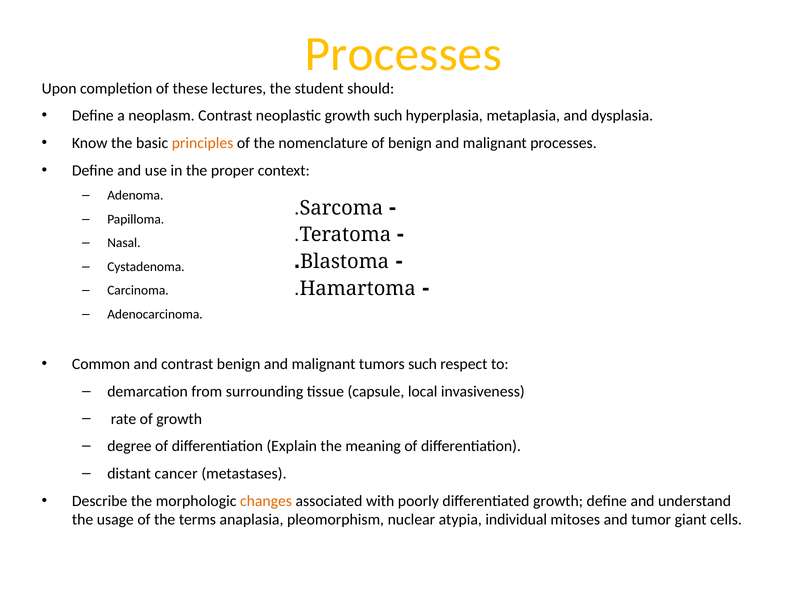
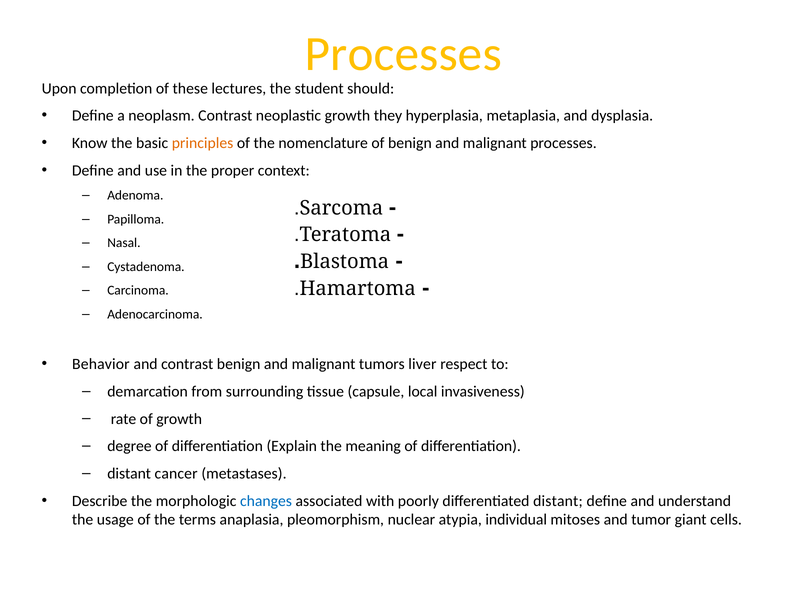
growth such: such -> they
Common: Common -> Behavior
tumors such: such -> liver
changes colour: orange -> blue
differentiated growth: growth -> distant
